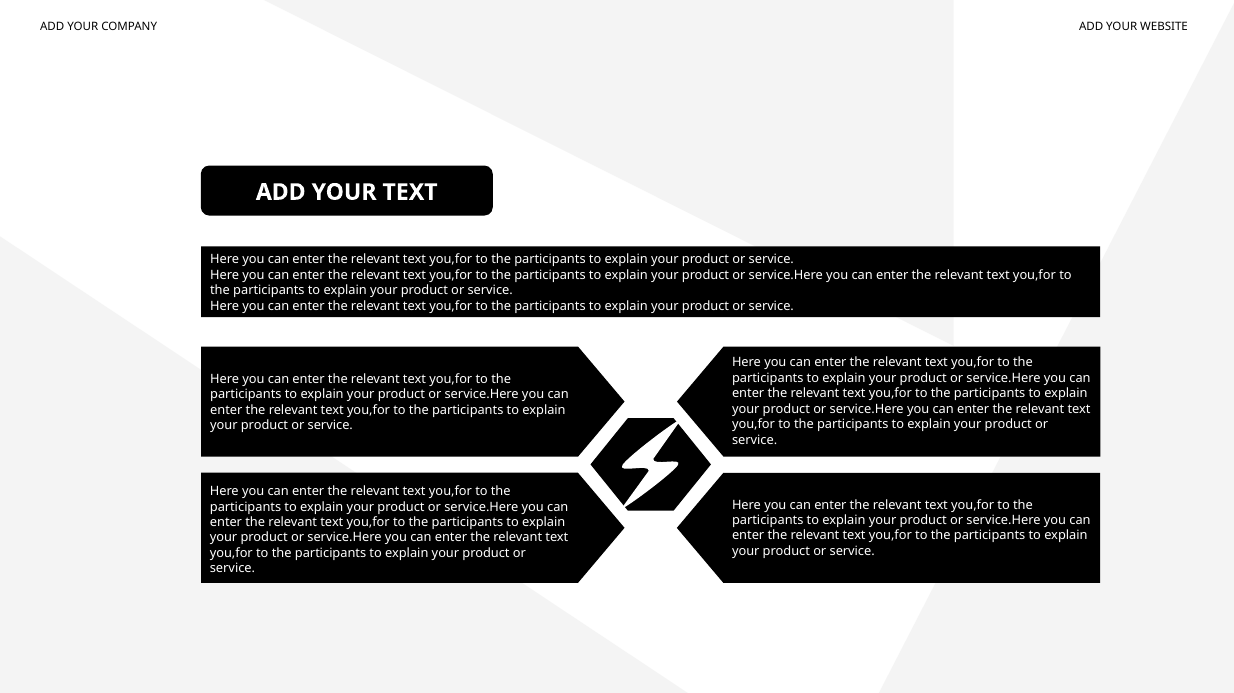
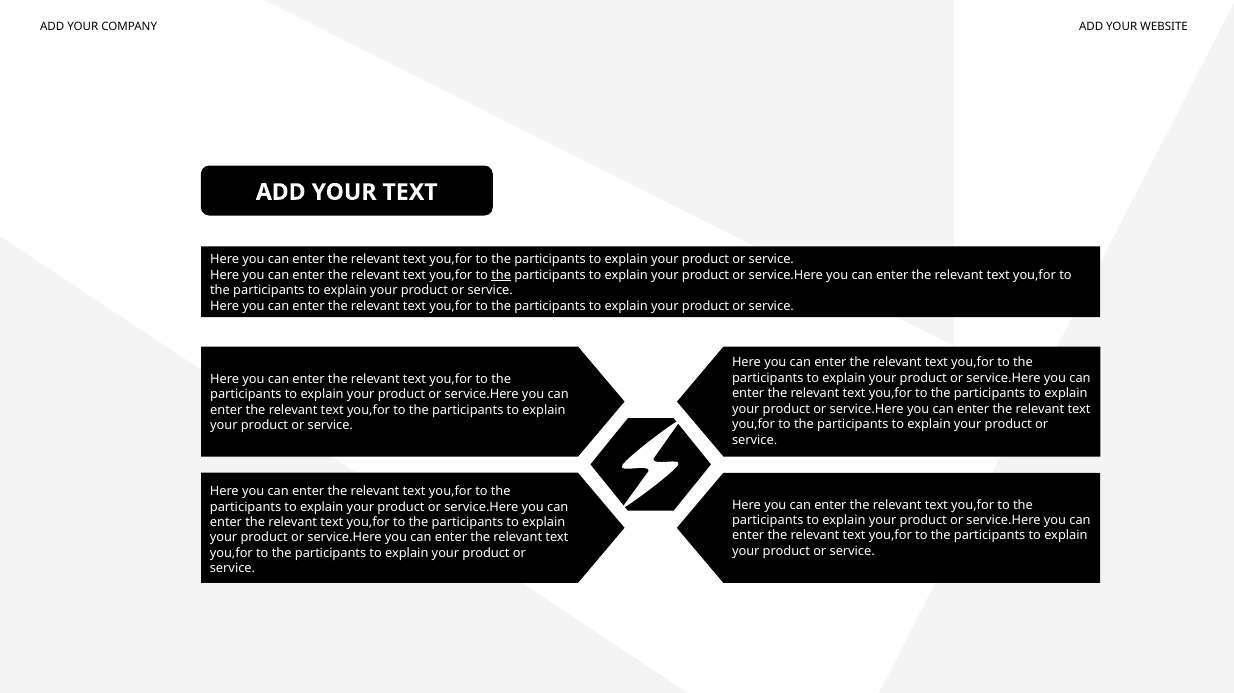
the at (501, 275) underline: none -> present
